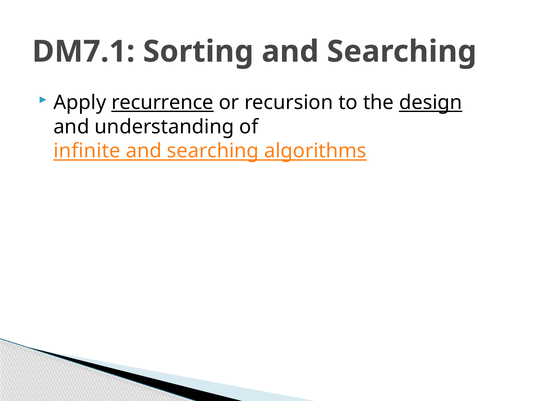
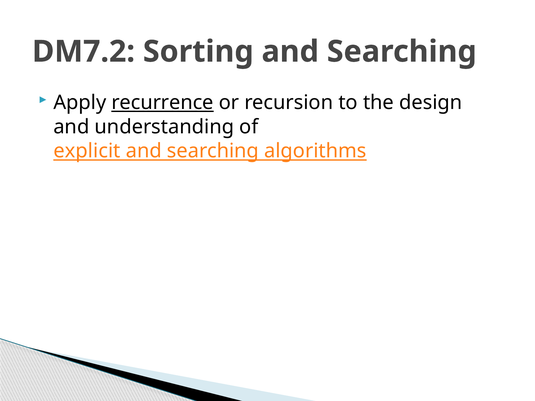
DM7.1: DM7.1 -> DM7.2
design underline: present -> none
infinite: infinite -> explicit
